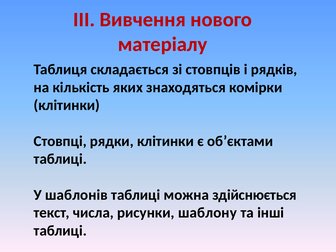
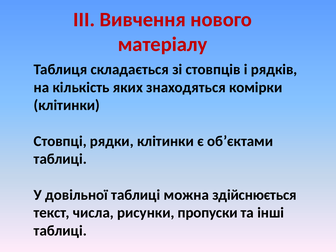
шаблонів: шаблонів -> довільної
шаблону: шаблону -> пропуски
